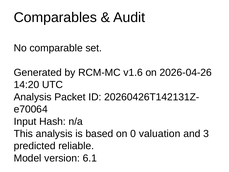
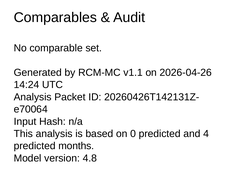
v1.6: v1.6 -> v1.1
14:20: 14:20 -> 14:24
0 valuation: valuation -> predicted
3: 3 -> 4
reliable: reliable -> months
6.1: 6.1 -> 4.8
